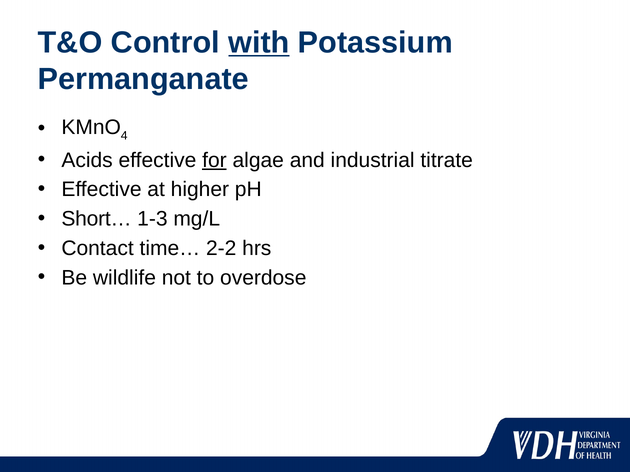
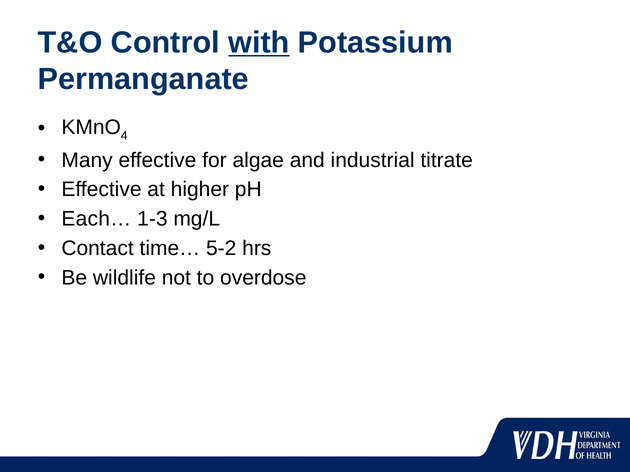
Acids: Acids -> Many
for underline: present -> none
Short…: Short… -> Each…
2-2: 2-2 -> 5-2
